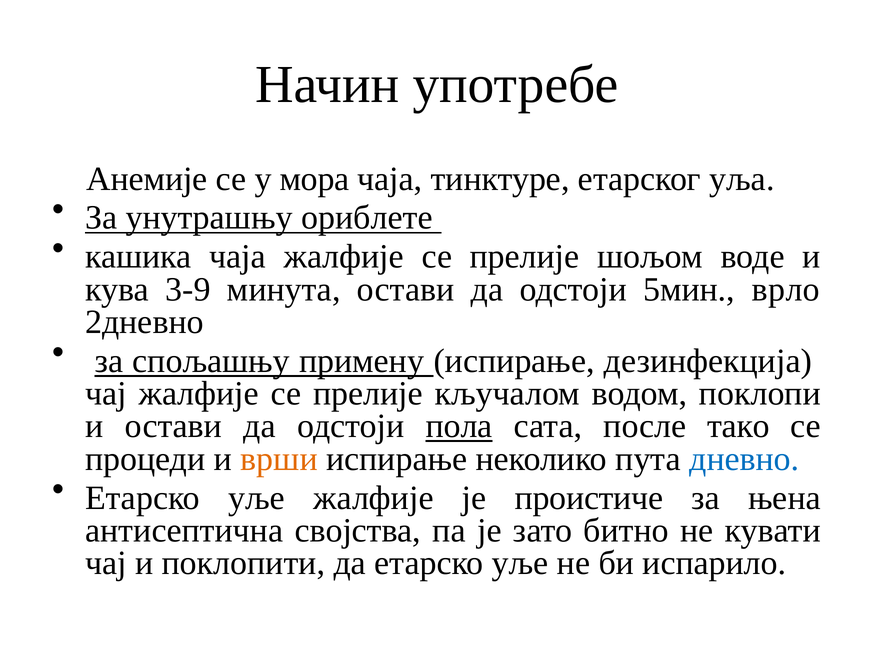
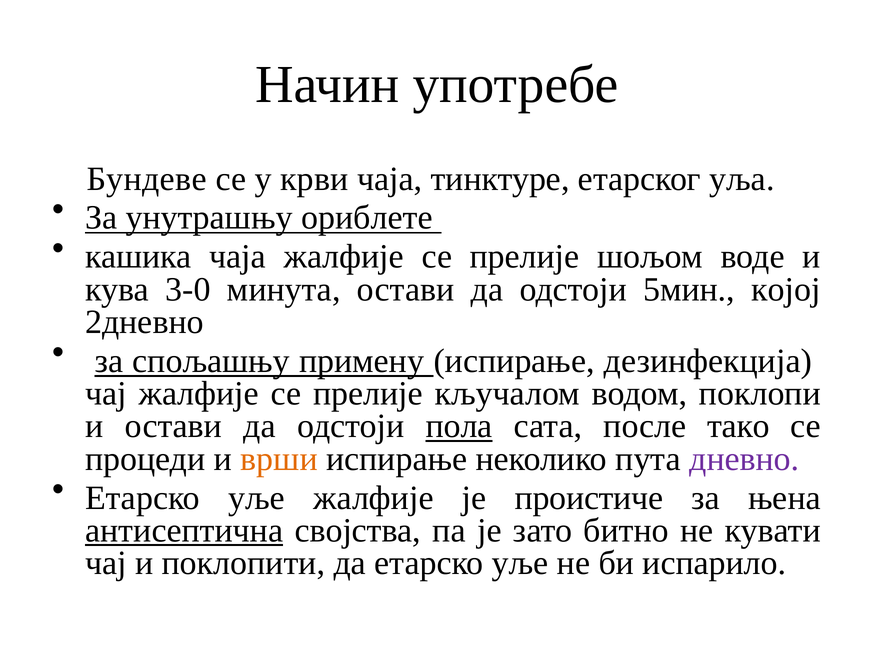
Анемије: Анемије -> Бундеве
мора: мора -> крви
3-9: 3-9 -> 3-0
врло: врло -> којој
дневно colour: blue -> purple
антисептична underline: none -> present
